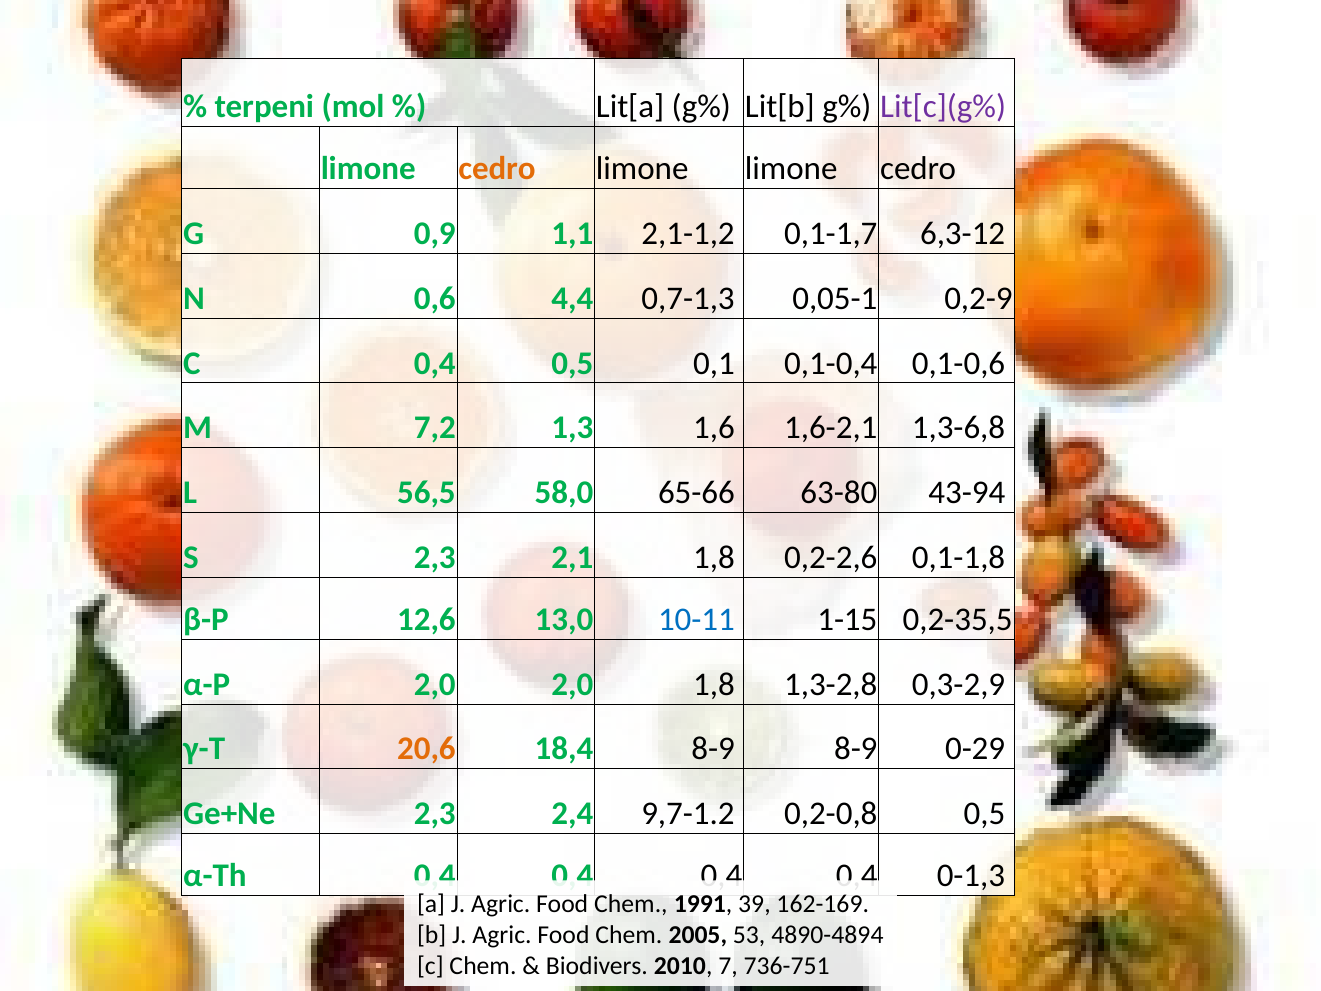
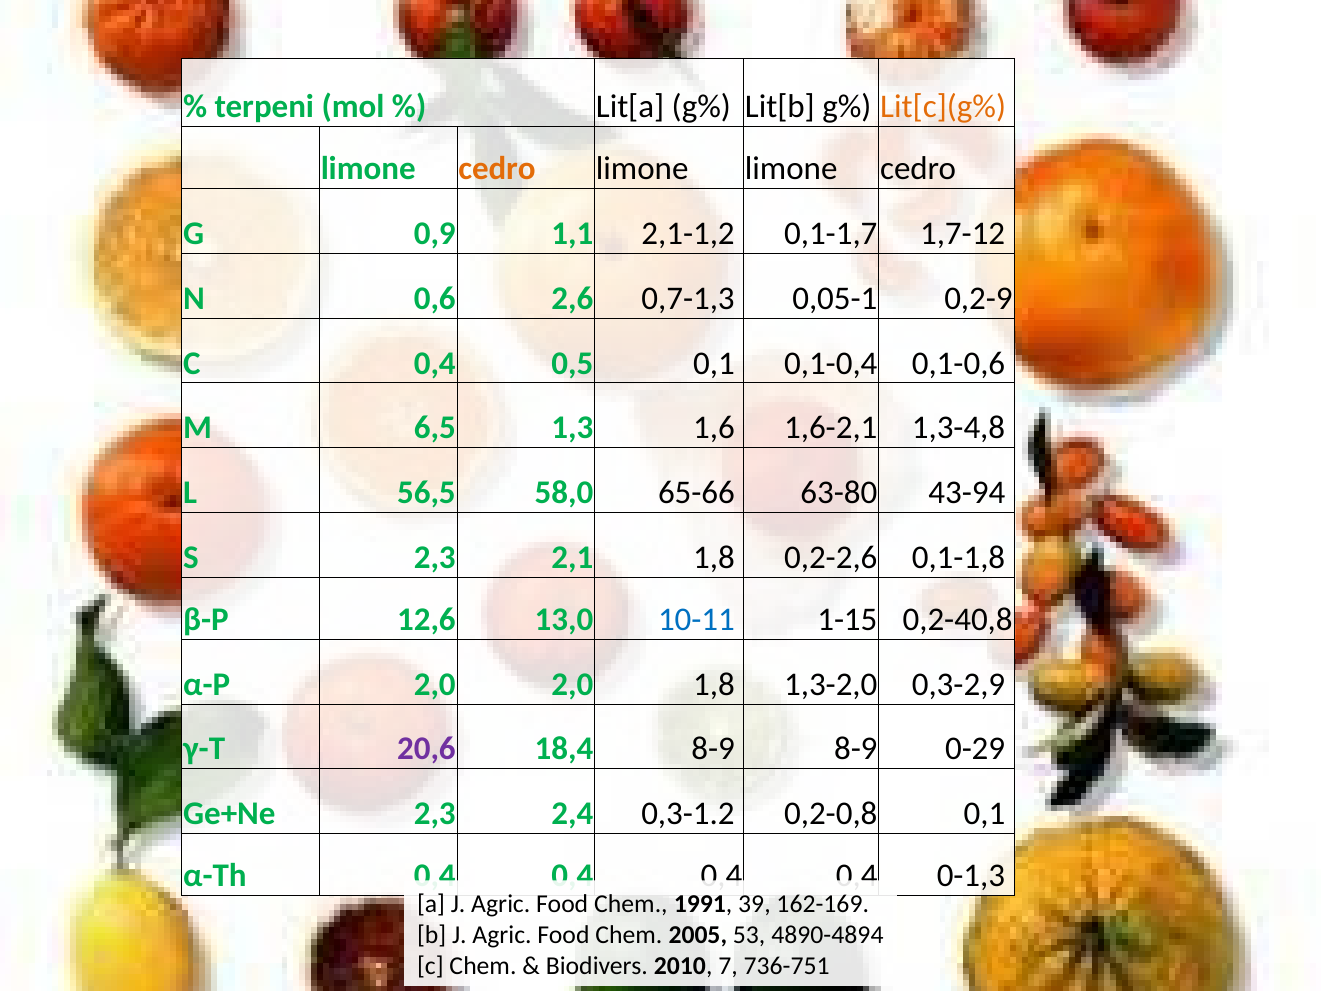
Lit[c](g% colour: purple -> orange
6,3-12: 6,3-12 -> 1,7-12
4,4: 4,4 -> 2,6
7,2: 7,2 -> 6,5
1,3-6,8: 1,3-6,8 -> 1,3-4,8
0,2-35,5: 0,2-35,5 -> 0,2-40,8
1,3-2,8: 1,3-2,8 -> 1,3-2,0
20,6 colour: orange -> purple
9,7-1.2: 9,7-1.2 -> 0,3-1.2
0,2-0,8 0,5: 0,5 -> 0,1
